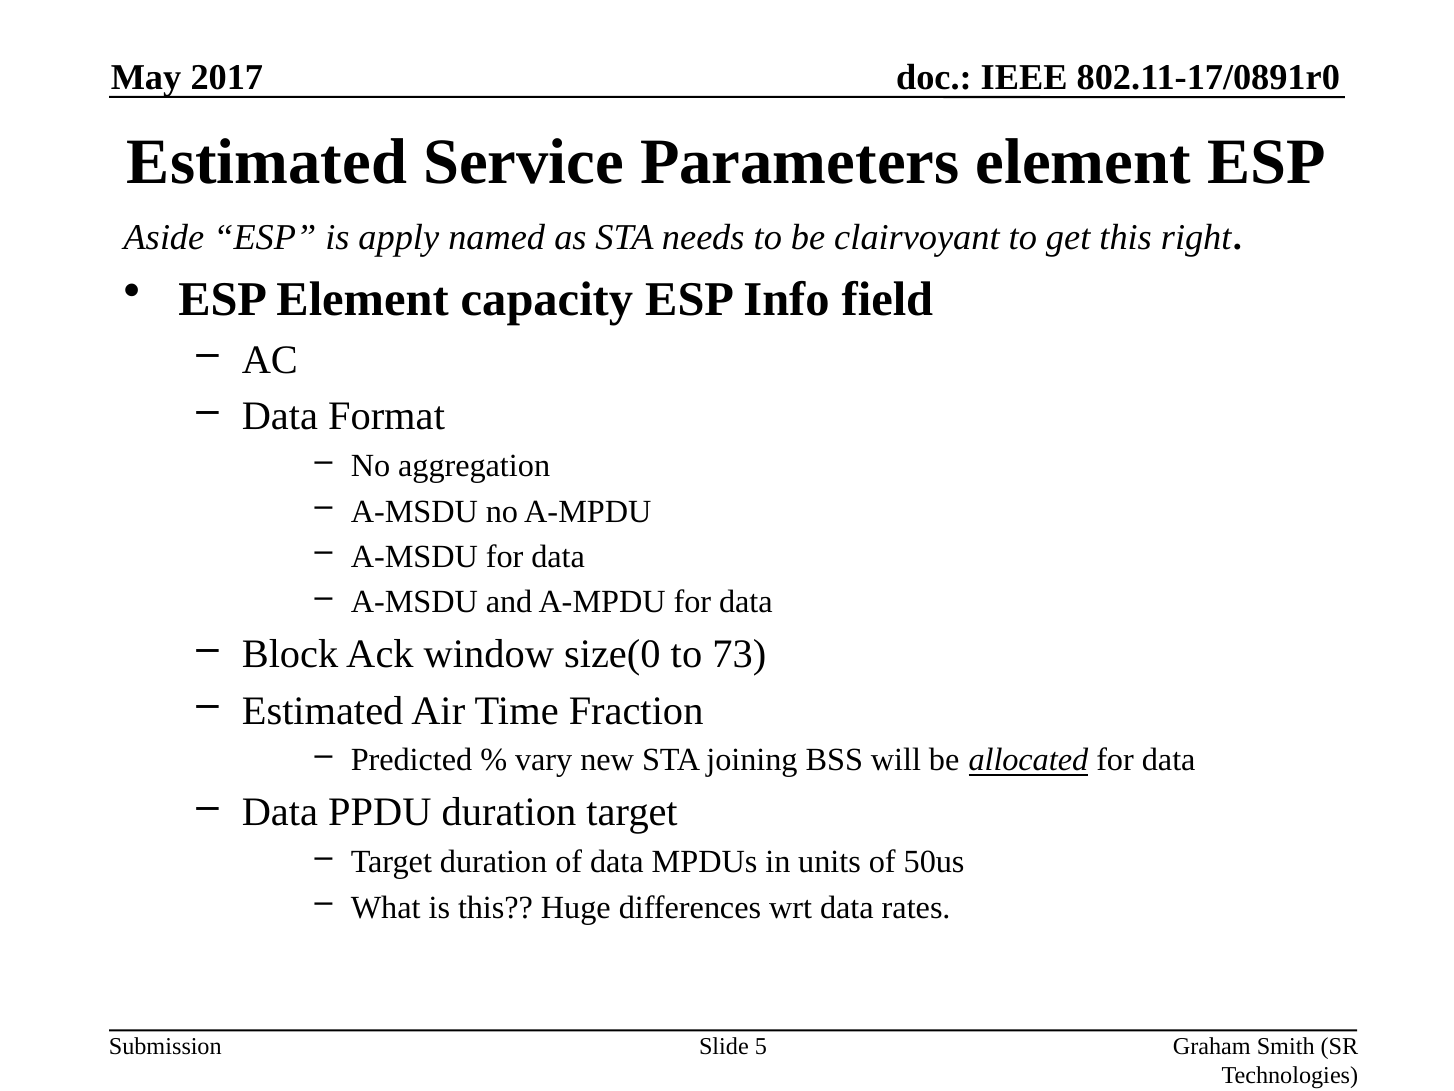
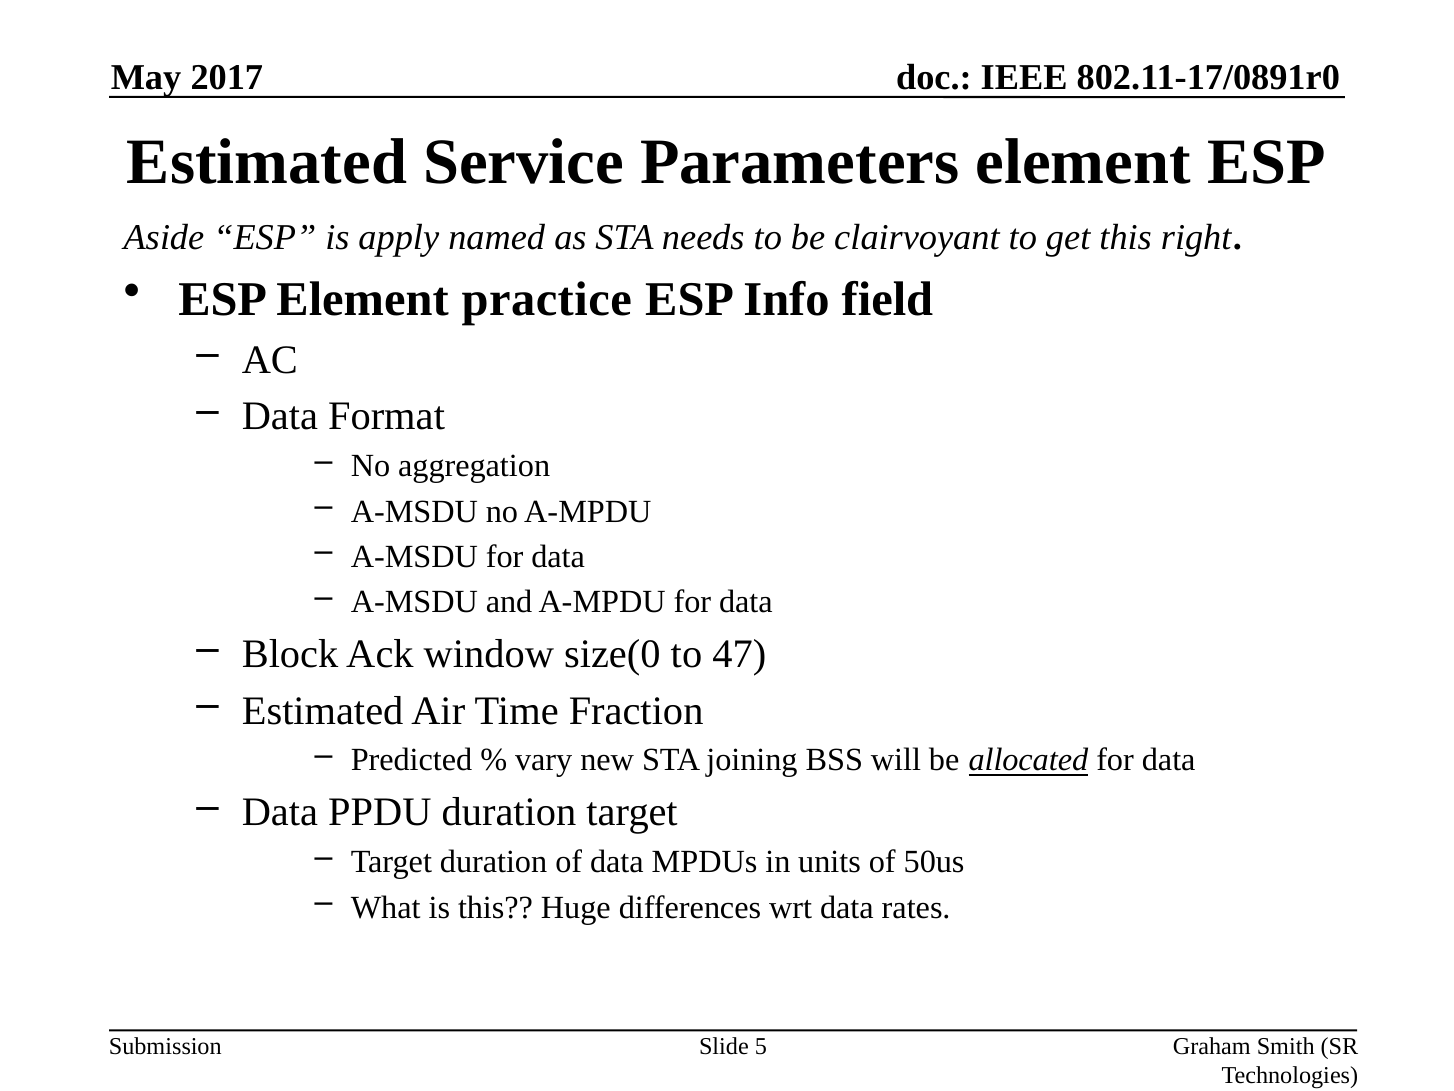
capacity: capacity -> practice
73: 73 -> 47
